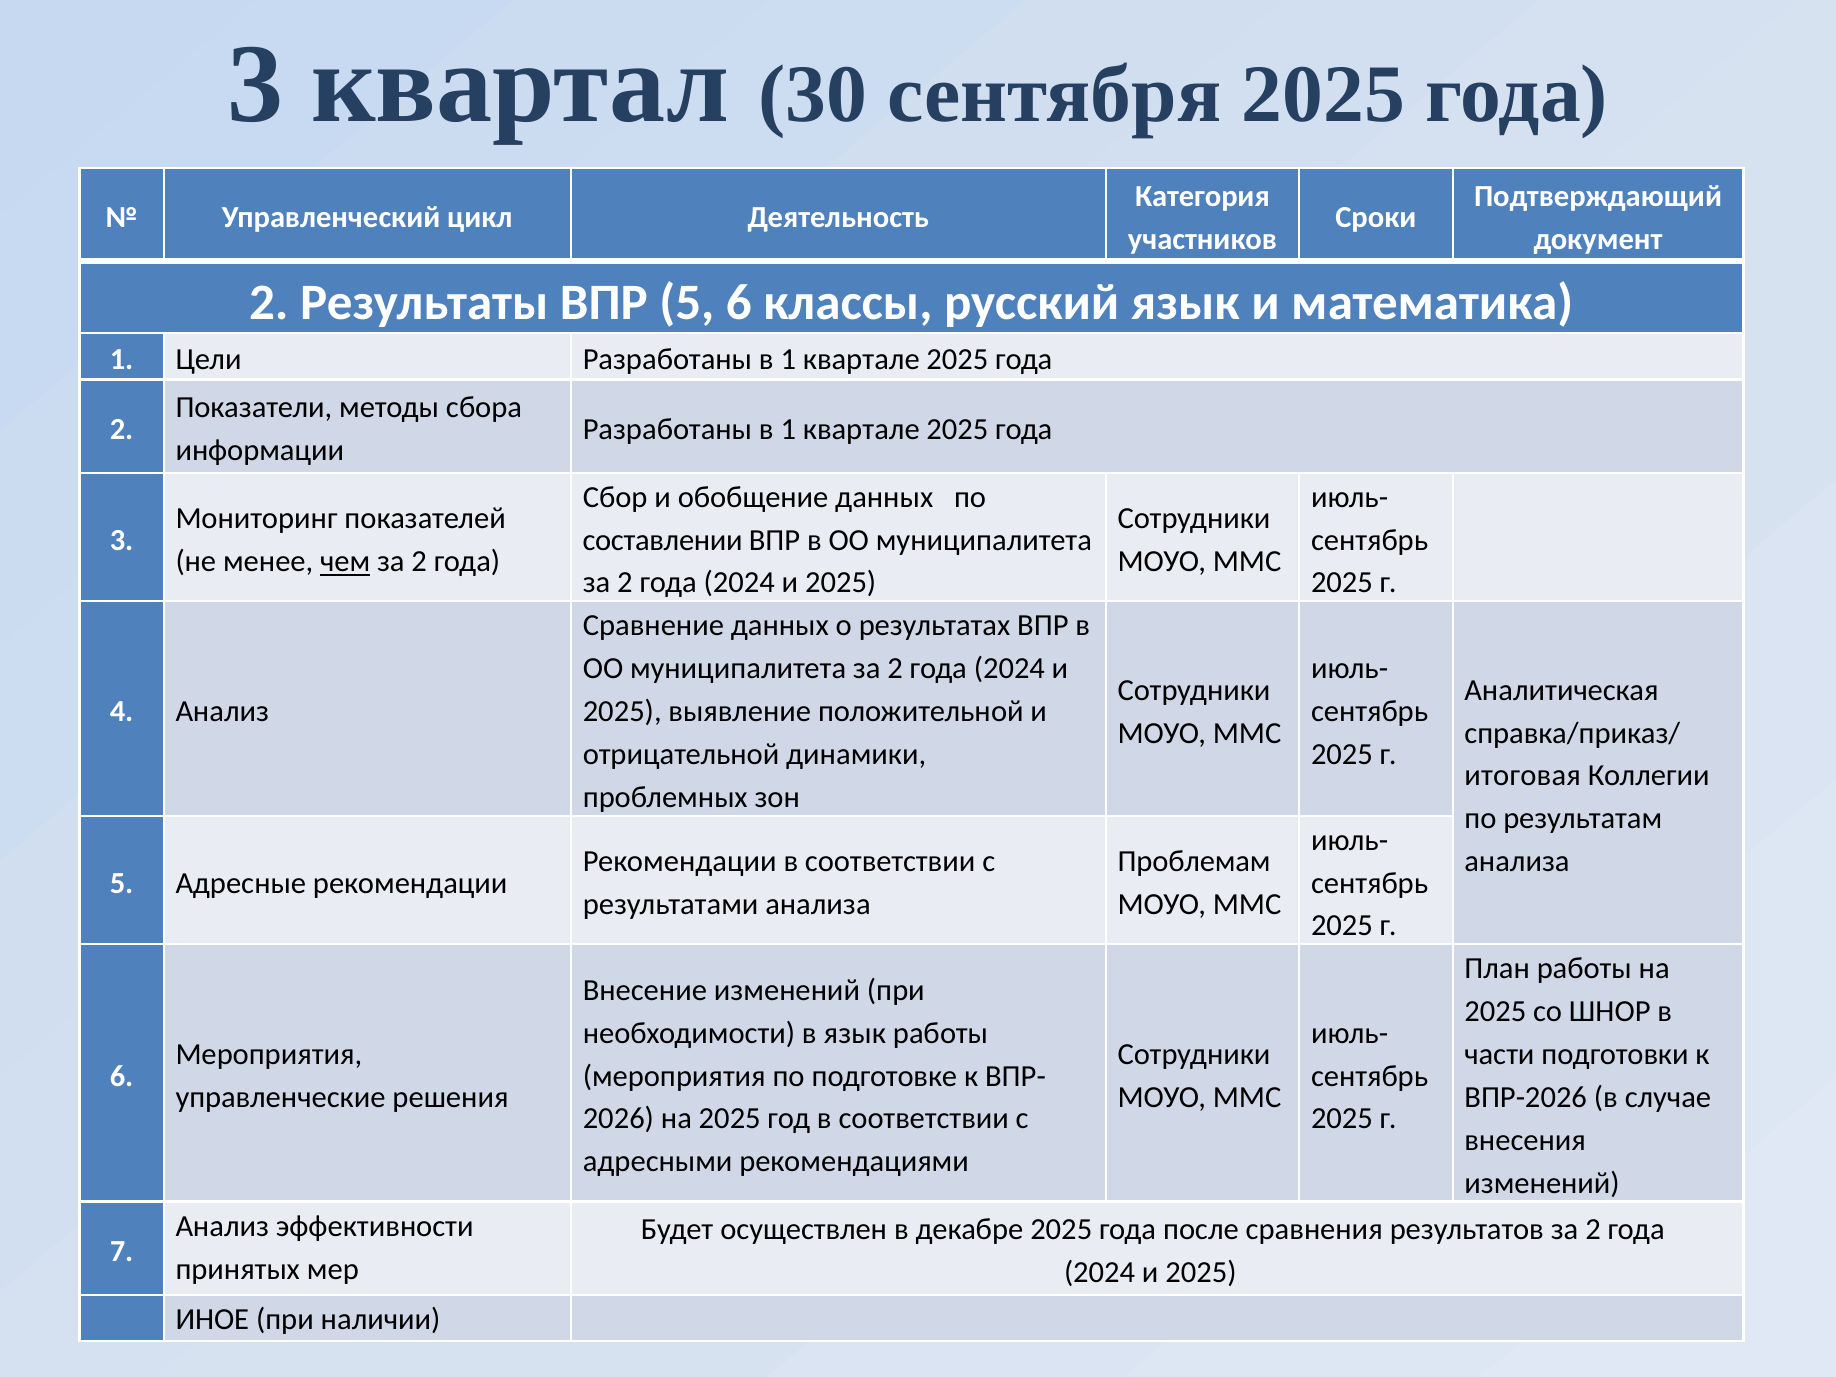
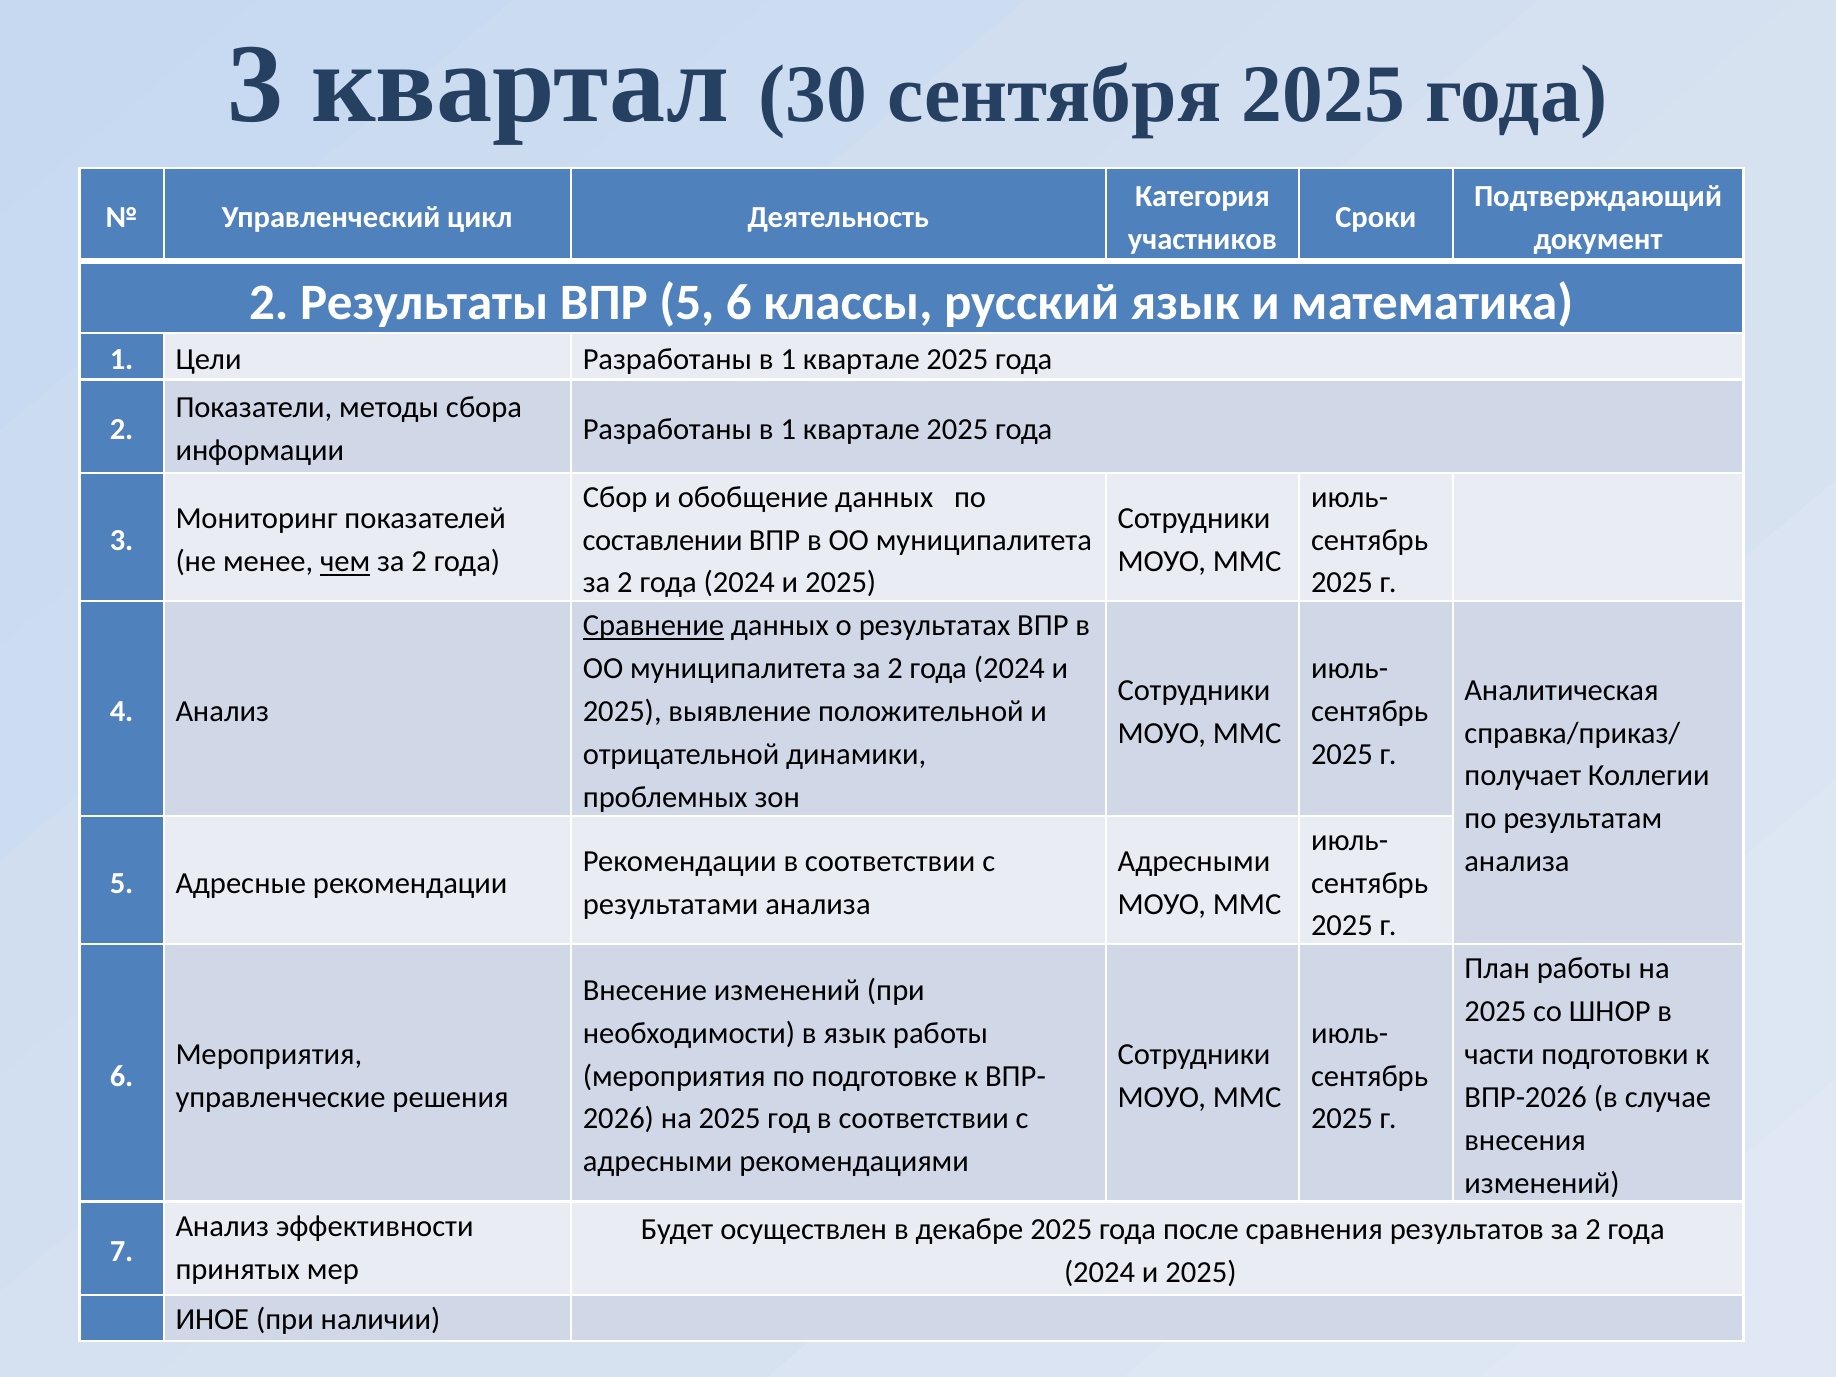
Сравнение underline: none -> present
итоговая: итоговая -> получает
Проблемам at (1194, 862): Проблемам -> Адресными
